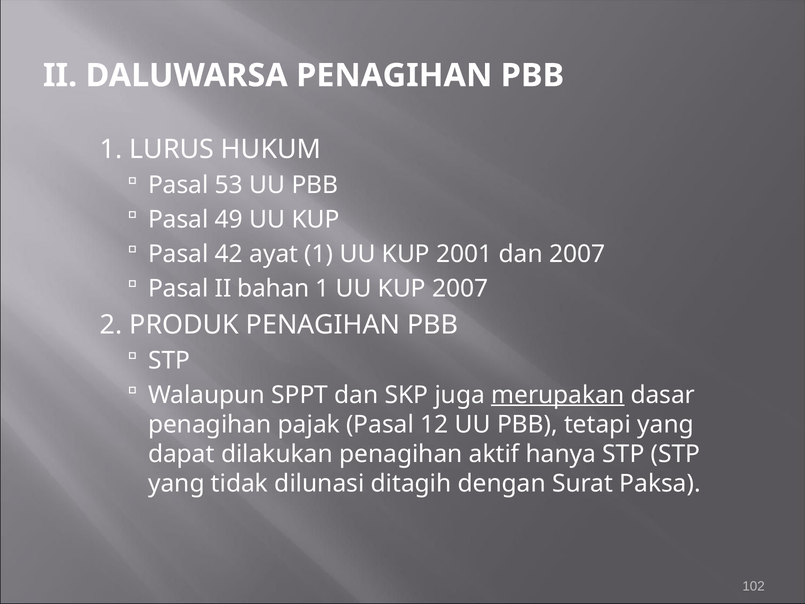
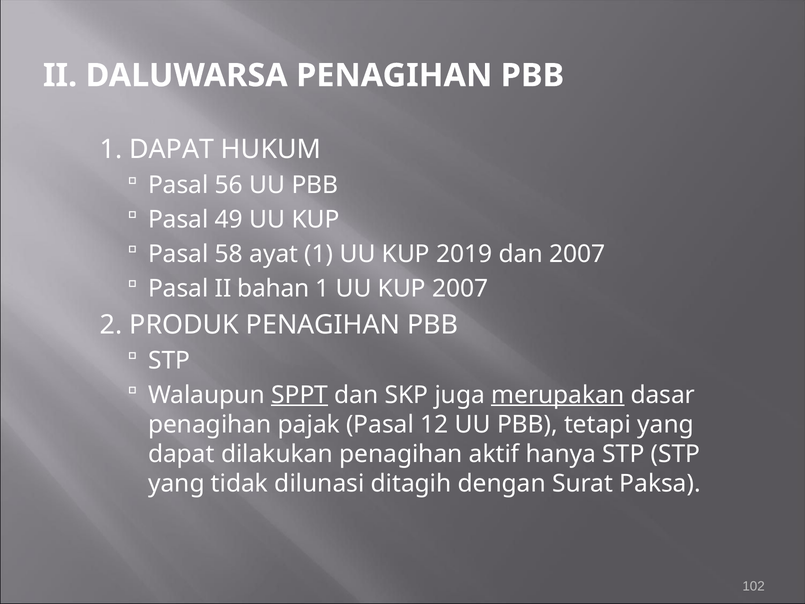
1 LURUS: LURUS -> DAPAT
53: 53 -> 56
42: 42 -> 58
2001: 2001 -> 2019
SPPT underline: none -> present
